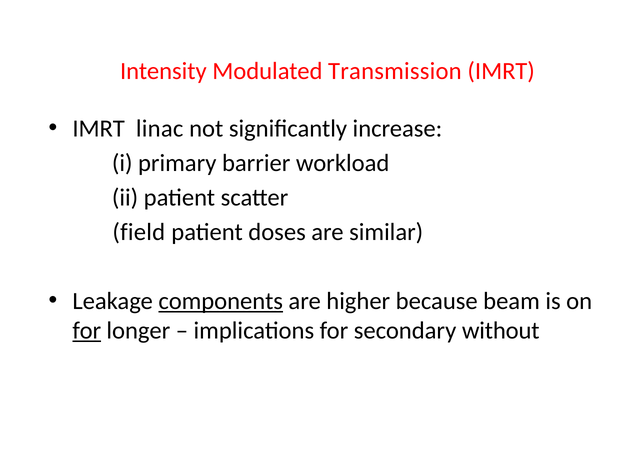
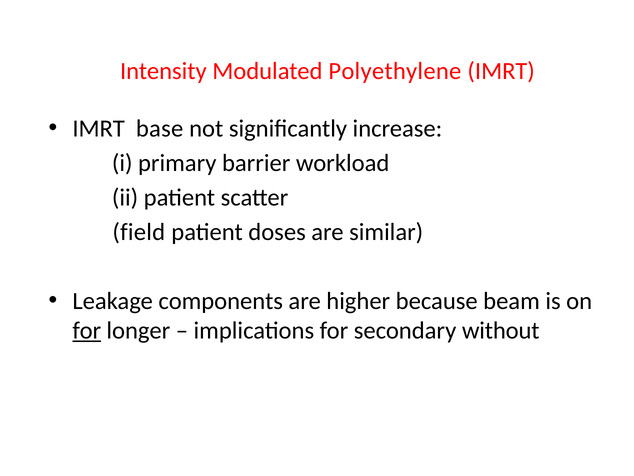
Transmission: Transmission -> Polyethylene
linac: linac -> base
components underline: present -> none
